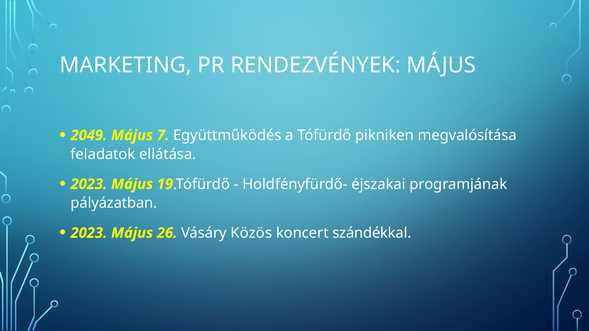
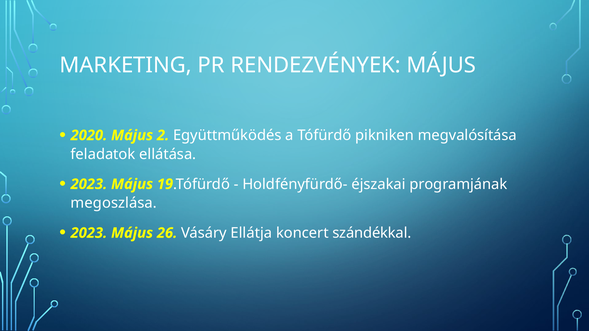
2049: 2049 -> 2020
7: 7 -> 2
pályázatban: pályázatban -> megoszlása
Közös: Közös -> Ellátja
